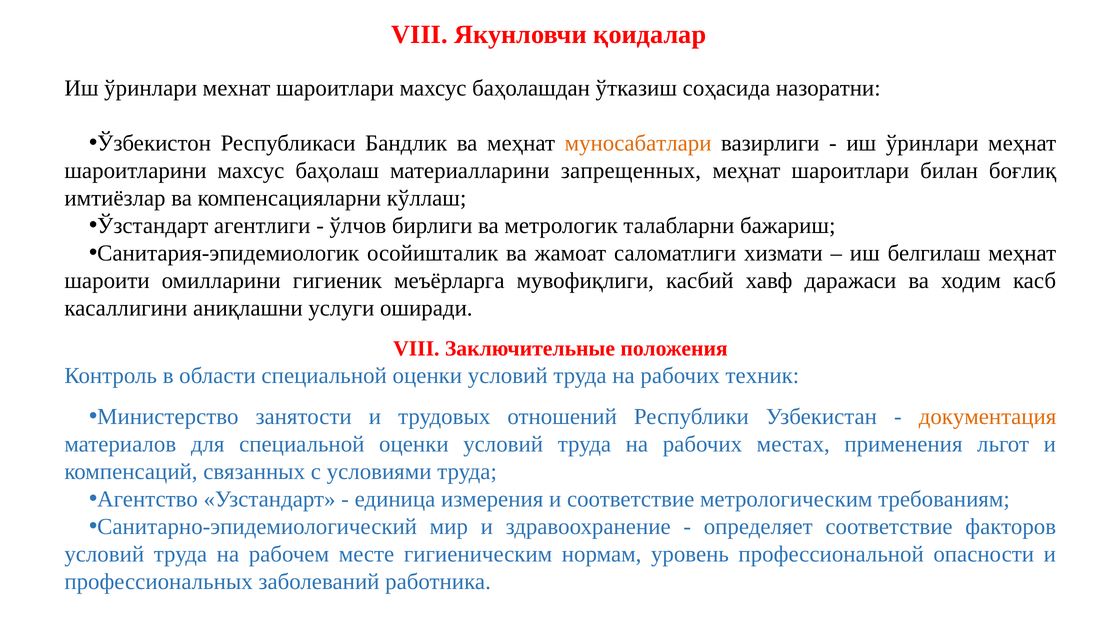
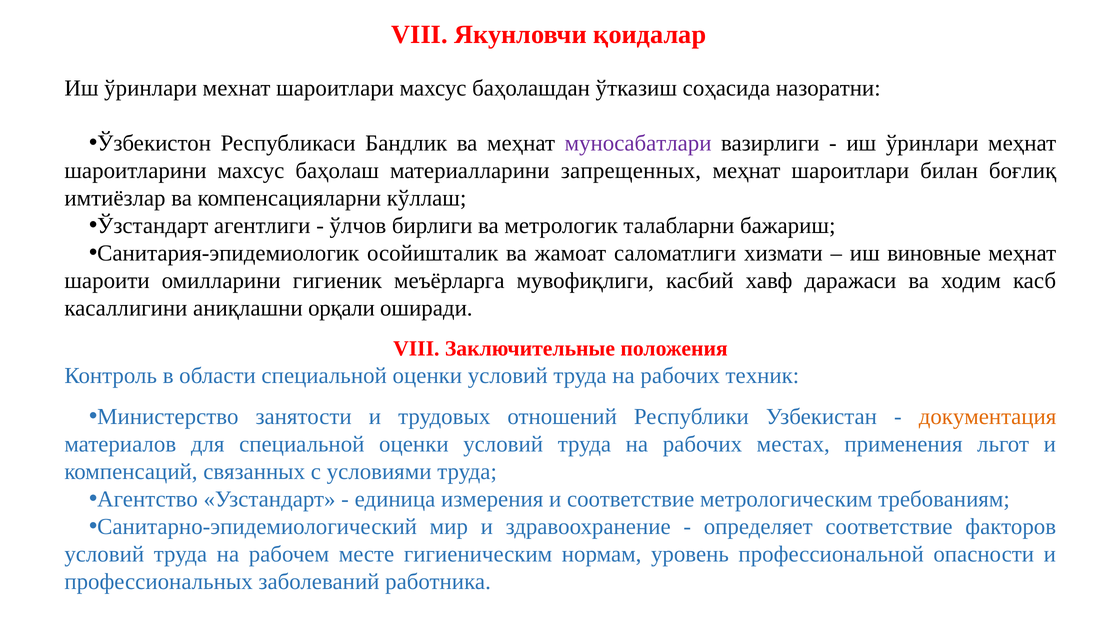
муносабатлари colour: orange -> purple
белгилаш: белгилаш -> виновные
услуги: услуги -> орқали
